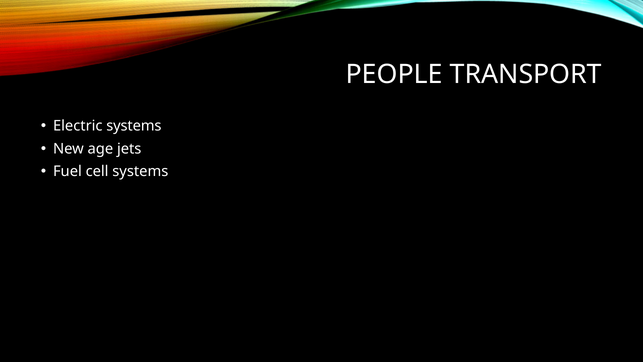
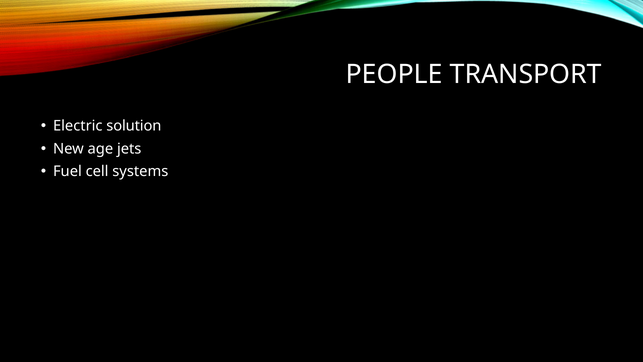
Electric systems: systems -> solution
